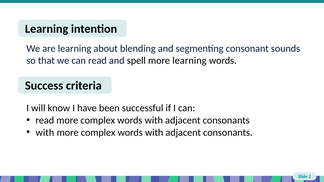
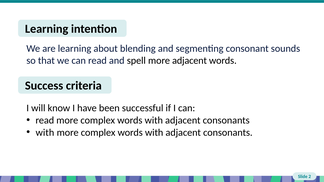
more learning: learning -> adjacent
